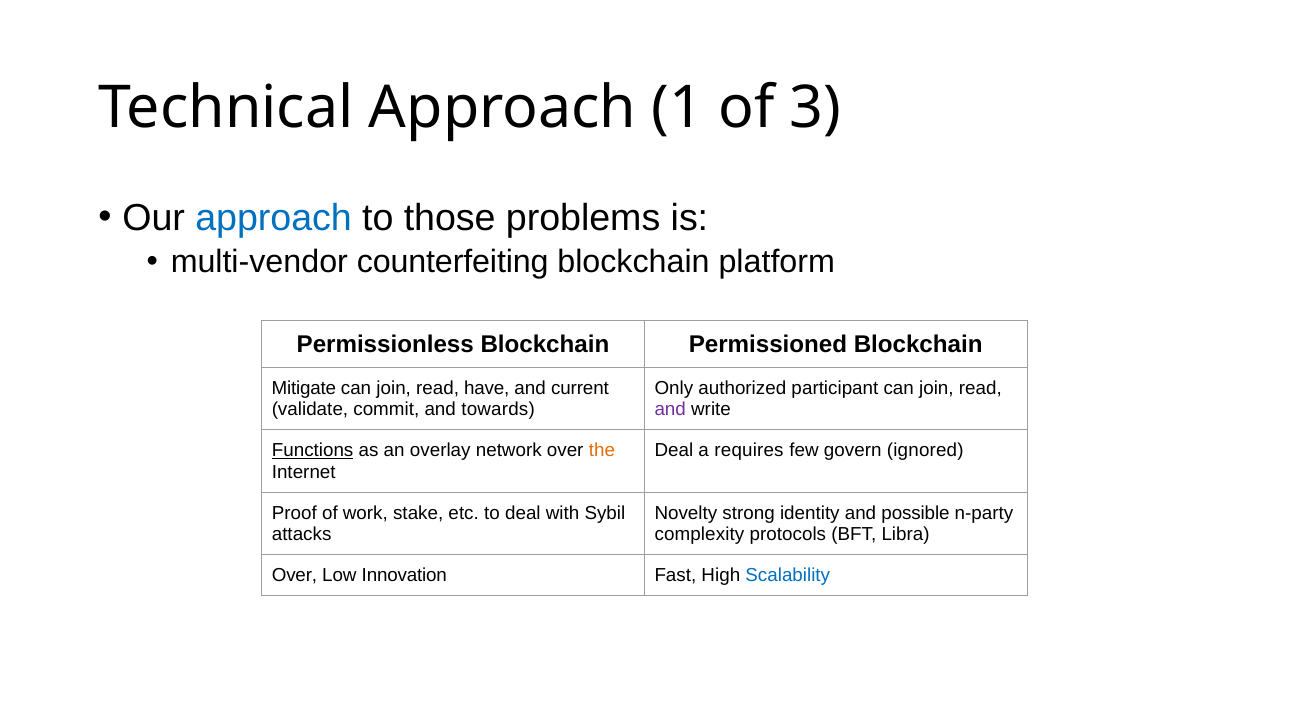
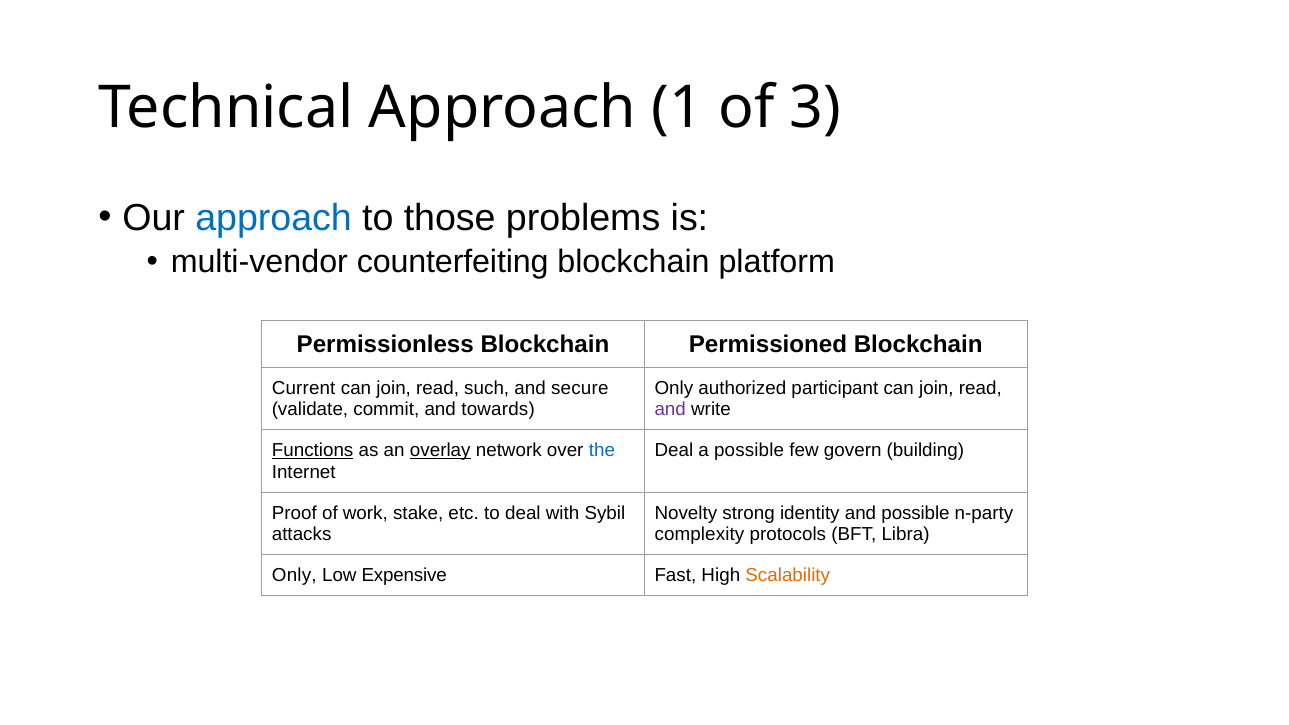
Mitigate: Mitigate -> Current
have: have -> such
current: current -> secure
overlay underline: none -> present
the colour: orange -> blue
a requires: requires -> possible
ignored: ignored -> building
Over at (294, 576): Over -> Only
Innovation: Innovation -> Expensive
Scalability colour: blue -> orange
